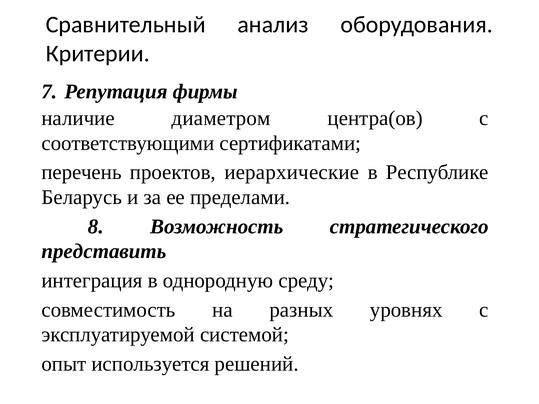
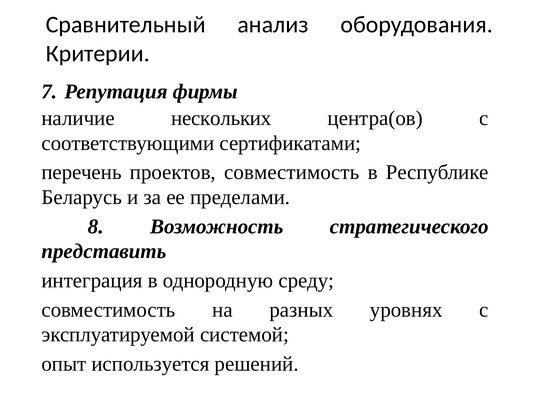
диаметром: диаметром -> нескольких
проектов иерархические: иерархические -> совместимость
